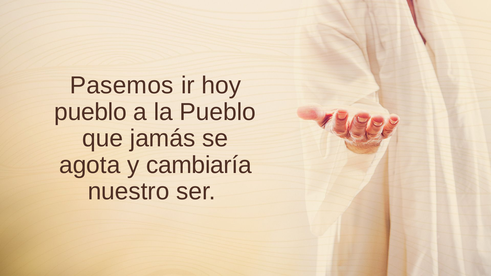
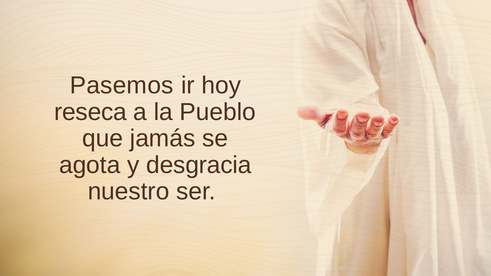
pueblo at (91, 112): pueblo -> reseca
cambiaría: cambiaría -> desgracia
